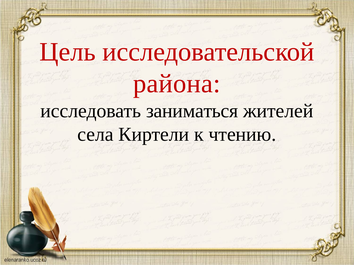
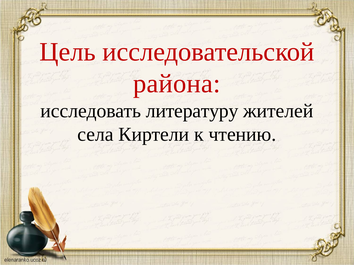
заниматься: заниматься -> литературу
